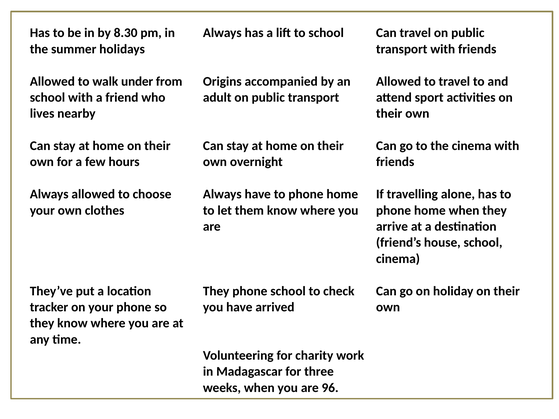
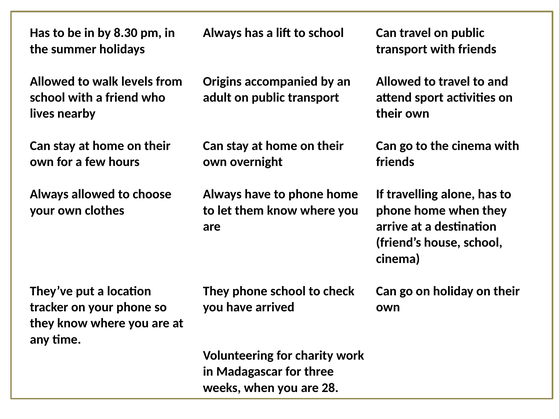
under: under -> levels
96: 96 -> 28
